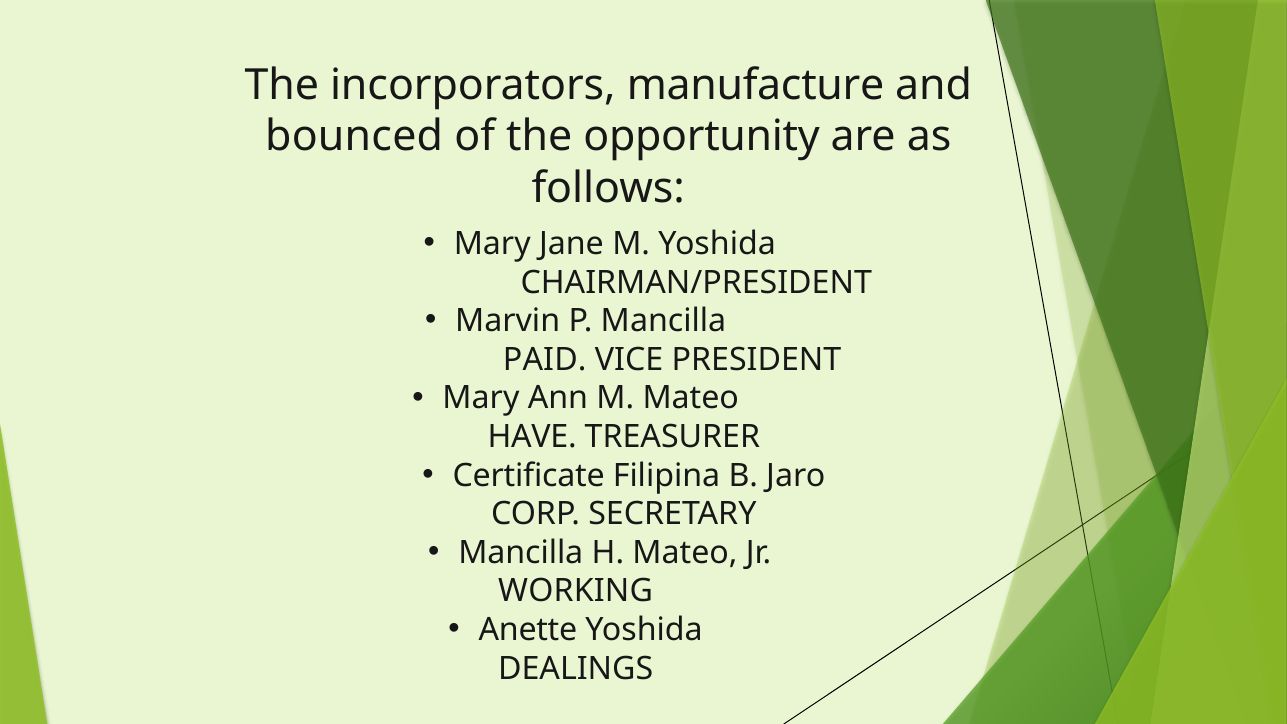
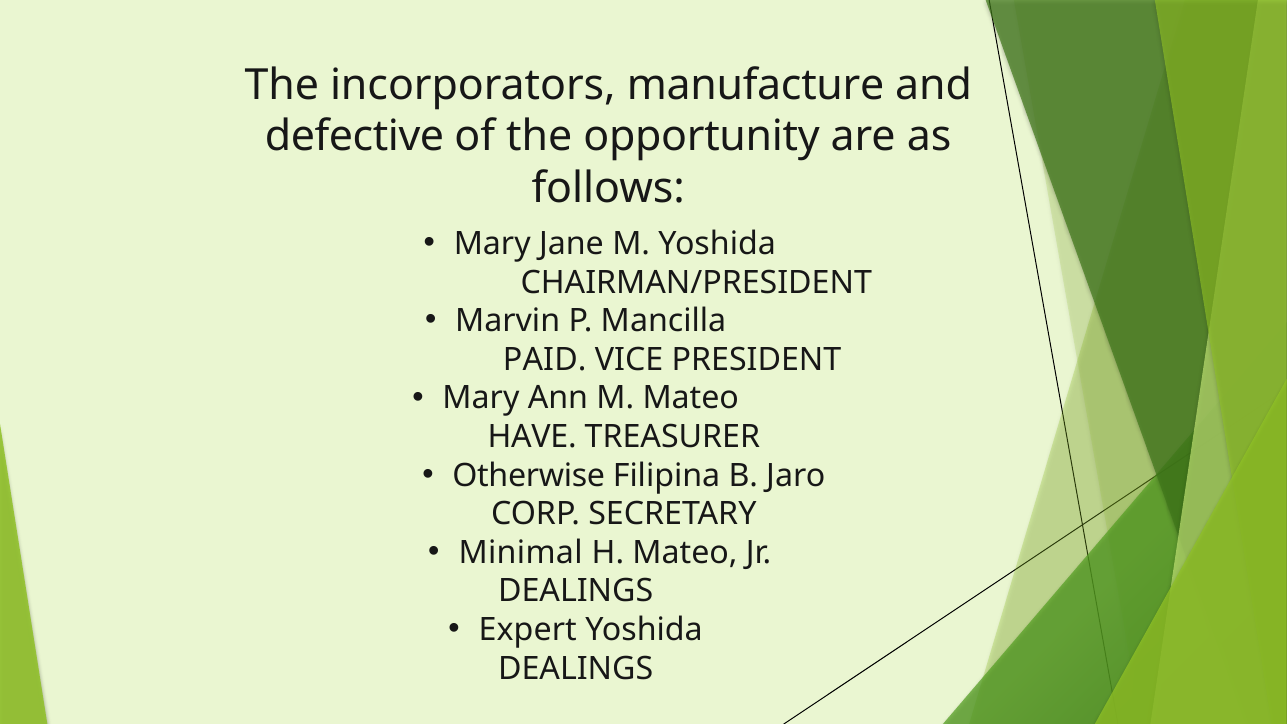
bounced: bounced -> defective
Certificate: Certificate -> Otherwise
Mancilla at (521, 553): Mancilla -> Minimal
WORKING at (576, 591): WORKING -> DEALINGS
Anette: Anette -> Expert
